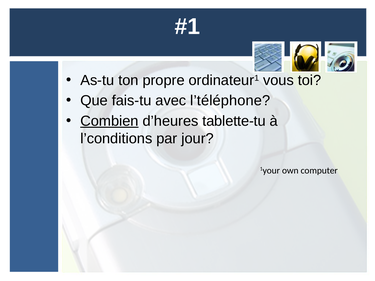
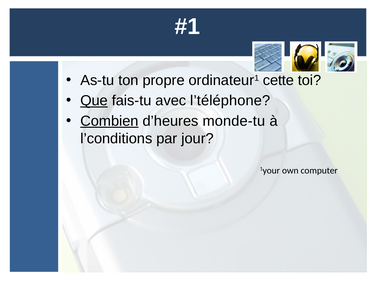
vous: vous -> cette
Que underline: none -> present
tablette-tu: tablette-tu -> monde-tu
